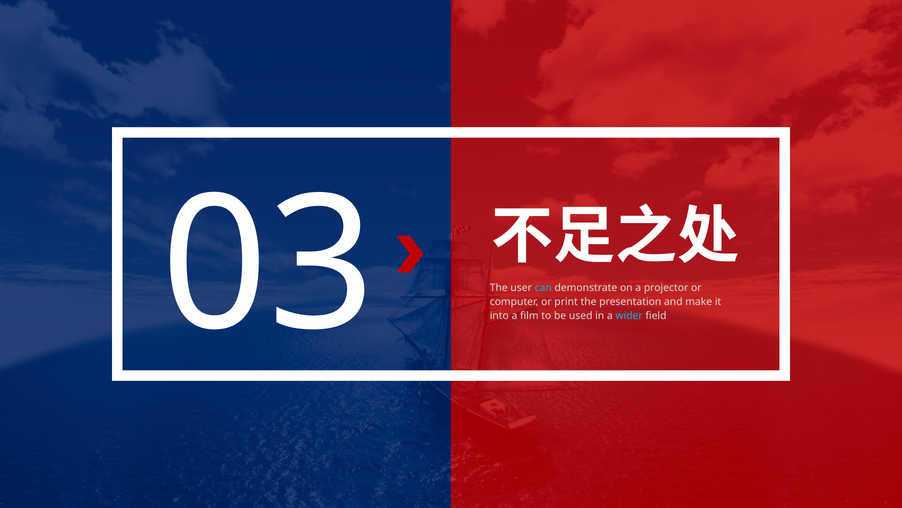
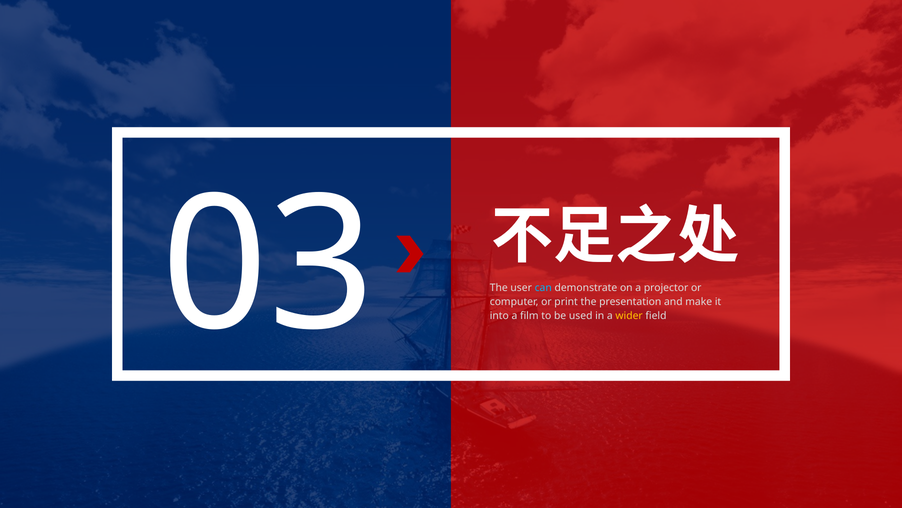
wider colour: light blue -> yellow
